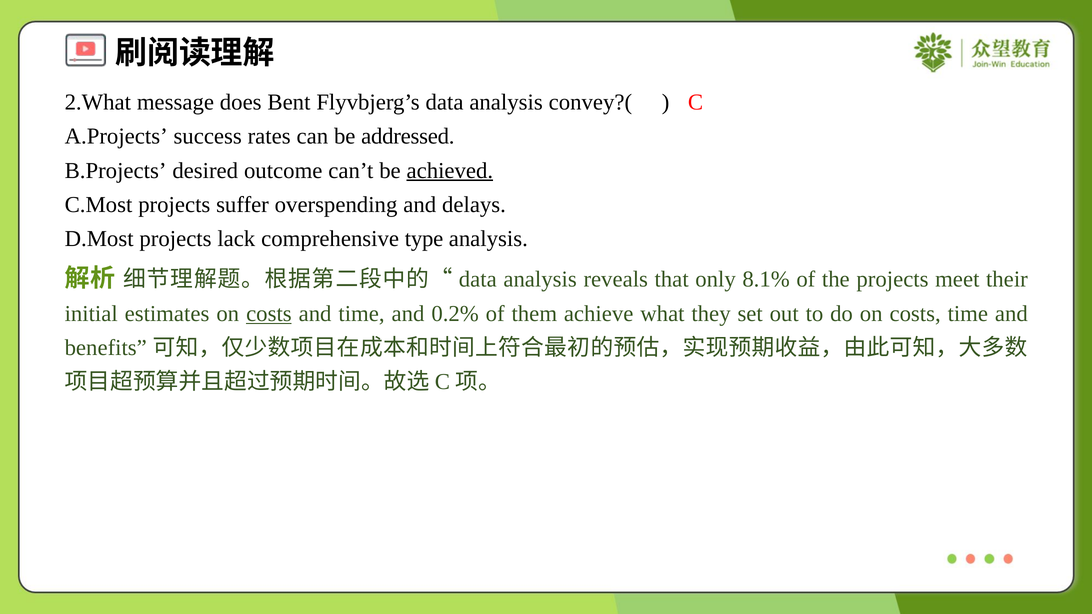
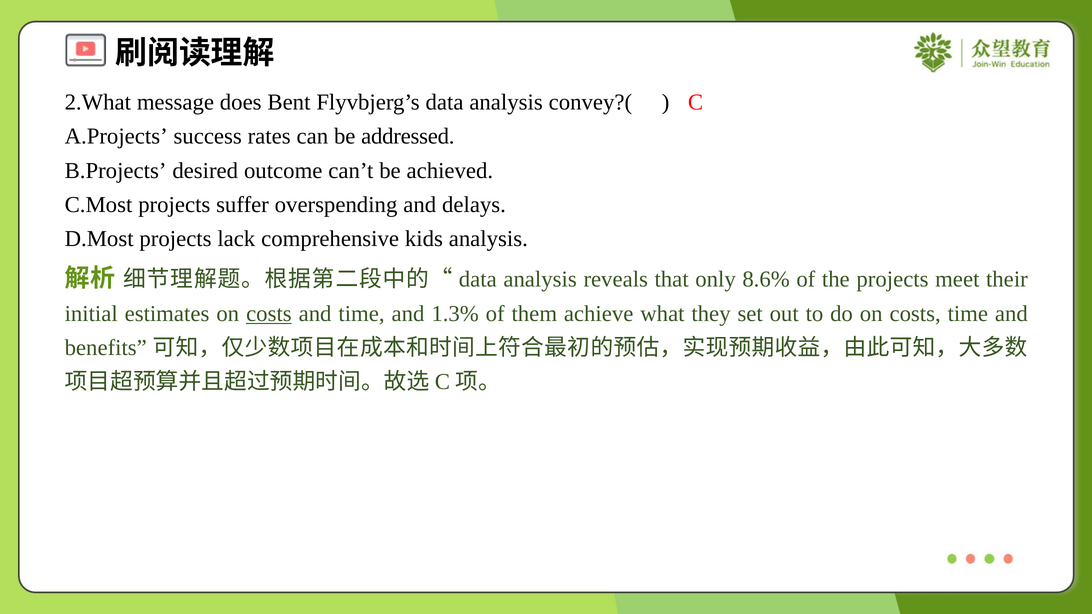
achieved underline: present -> none
type: type -> kids
8.1%: 8.1% -> 8.6%
0.2%: 0.2% -> 1.3%
